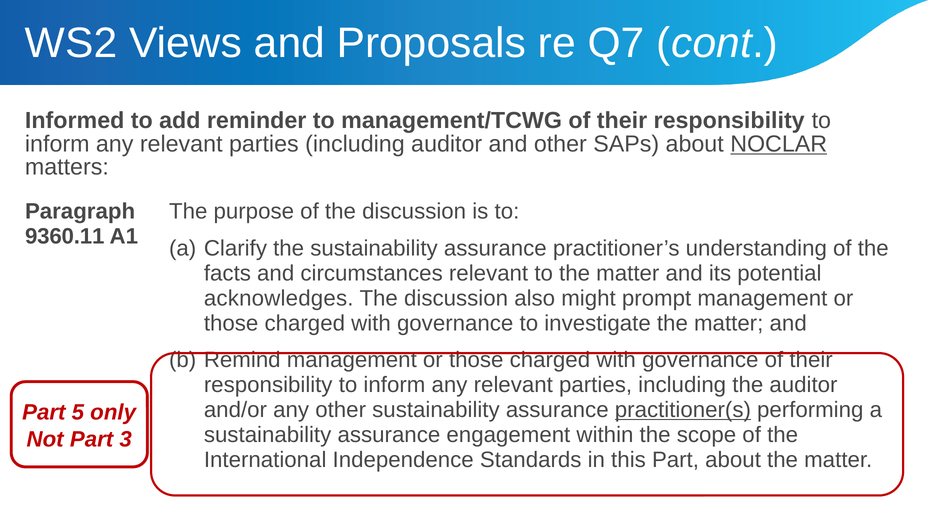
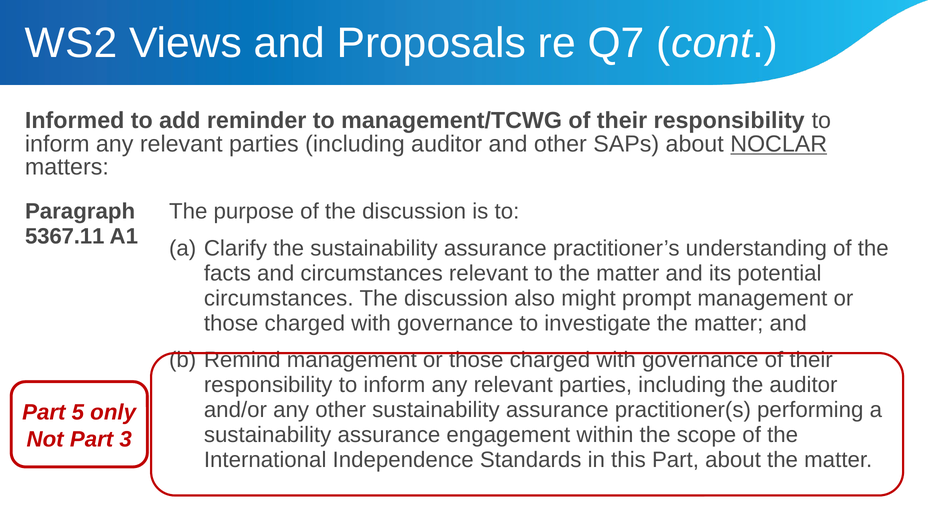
9360.11: 9360.11 -> 5367.11
acknowledges at (279, 298): acknowledges -> circumstances
practitioner(s underline: present -> none
